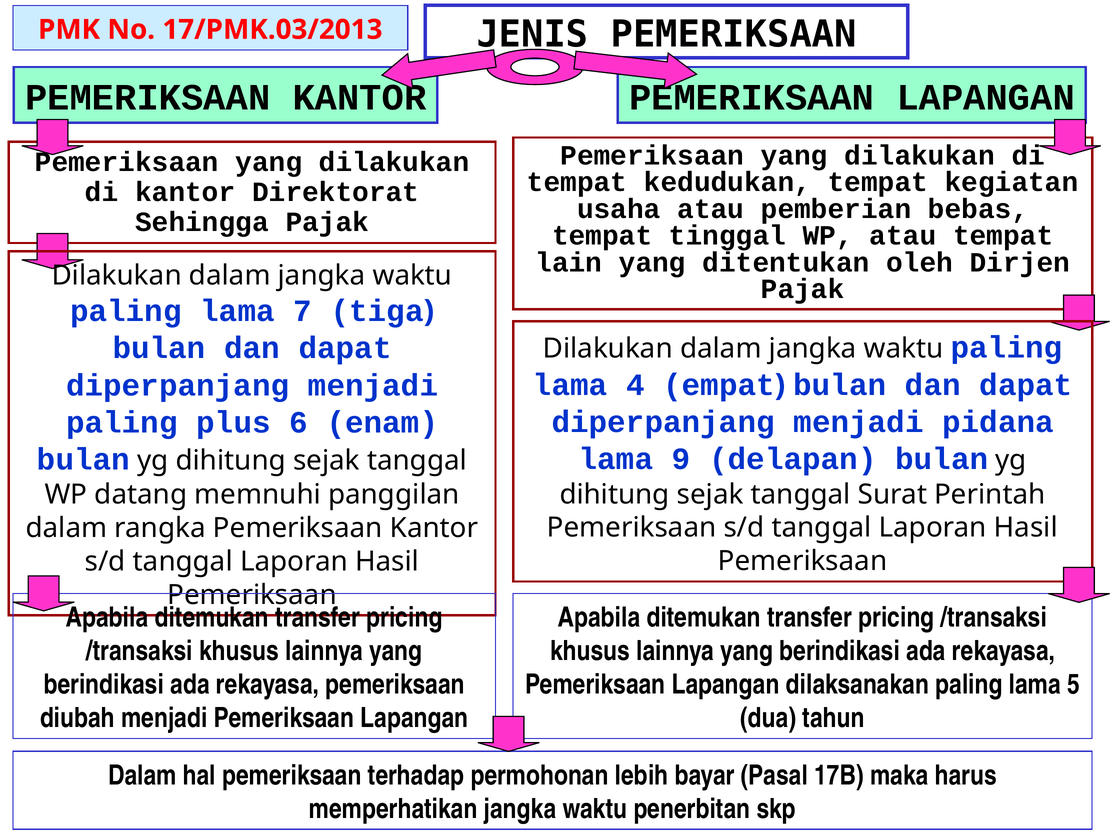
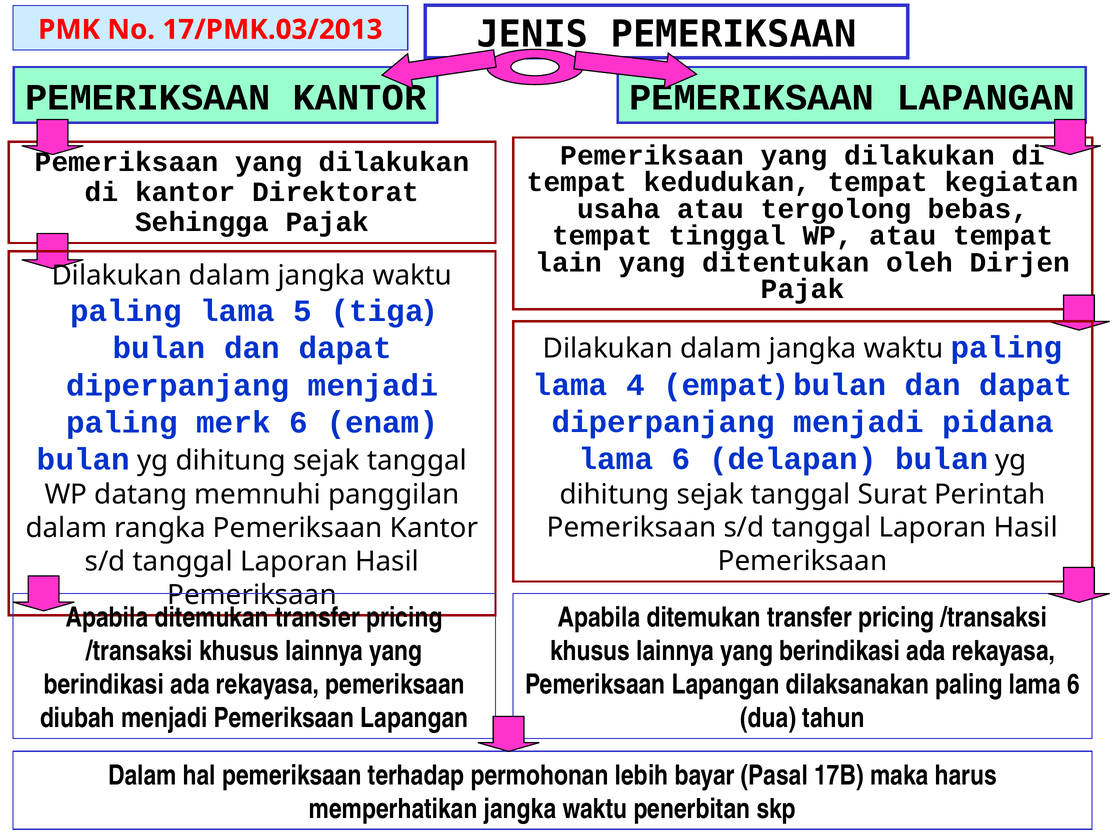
pemberian: pemberian -> tergolong
7: 7 -> 5
plus: plus -> merk
9 at (681, 459): 9 -> 6
paling lama 5: 5 -> 6
